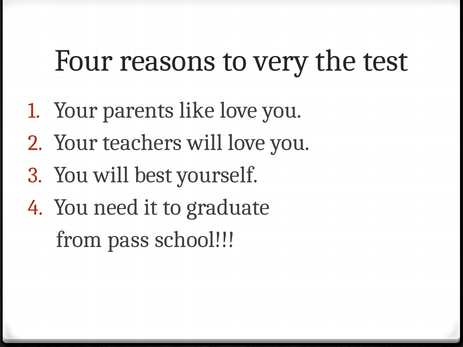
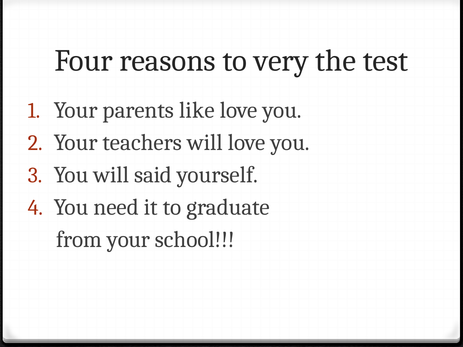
best: best -> said
from pass: pass -> your
